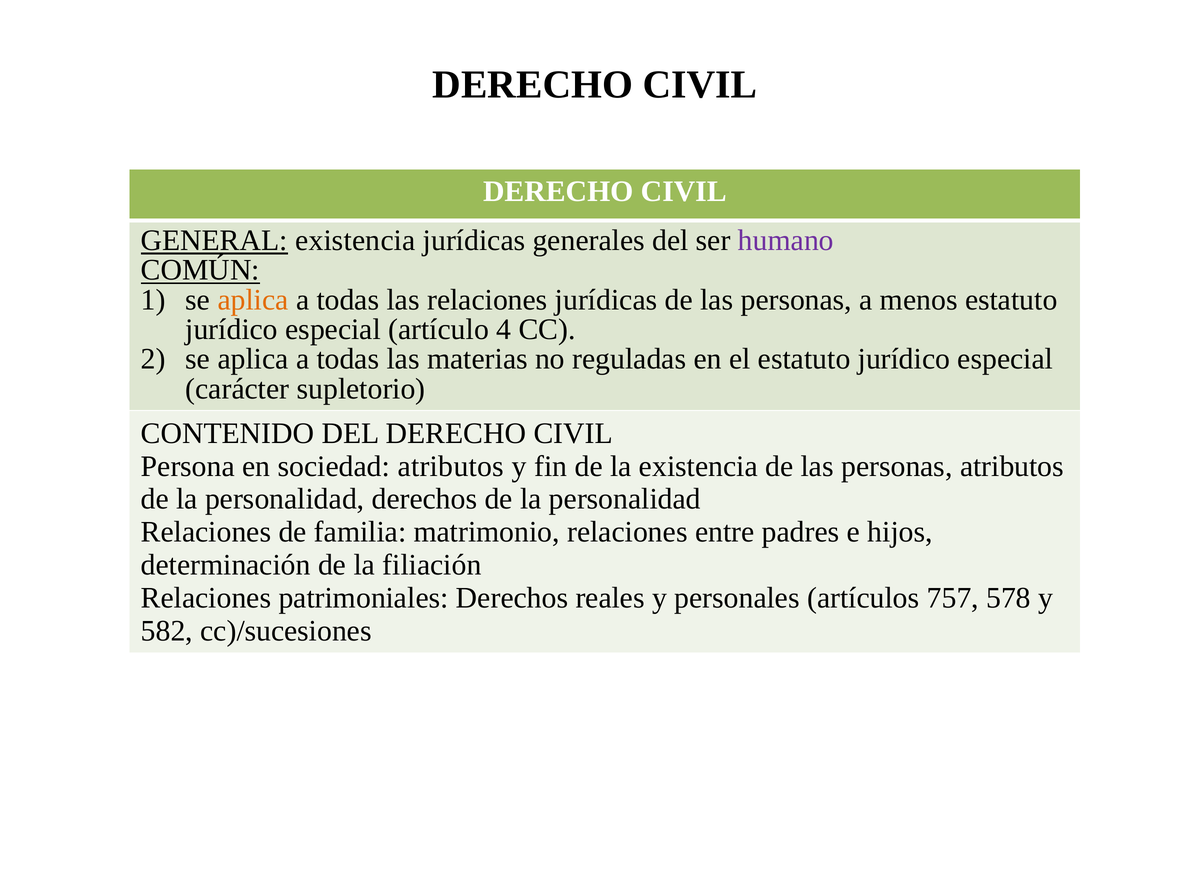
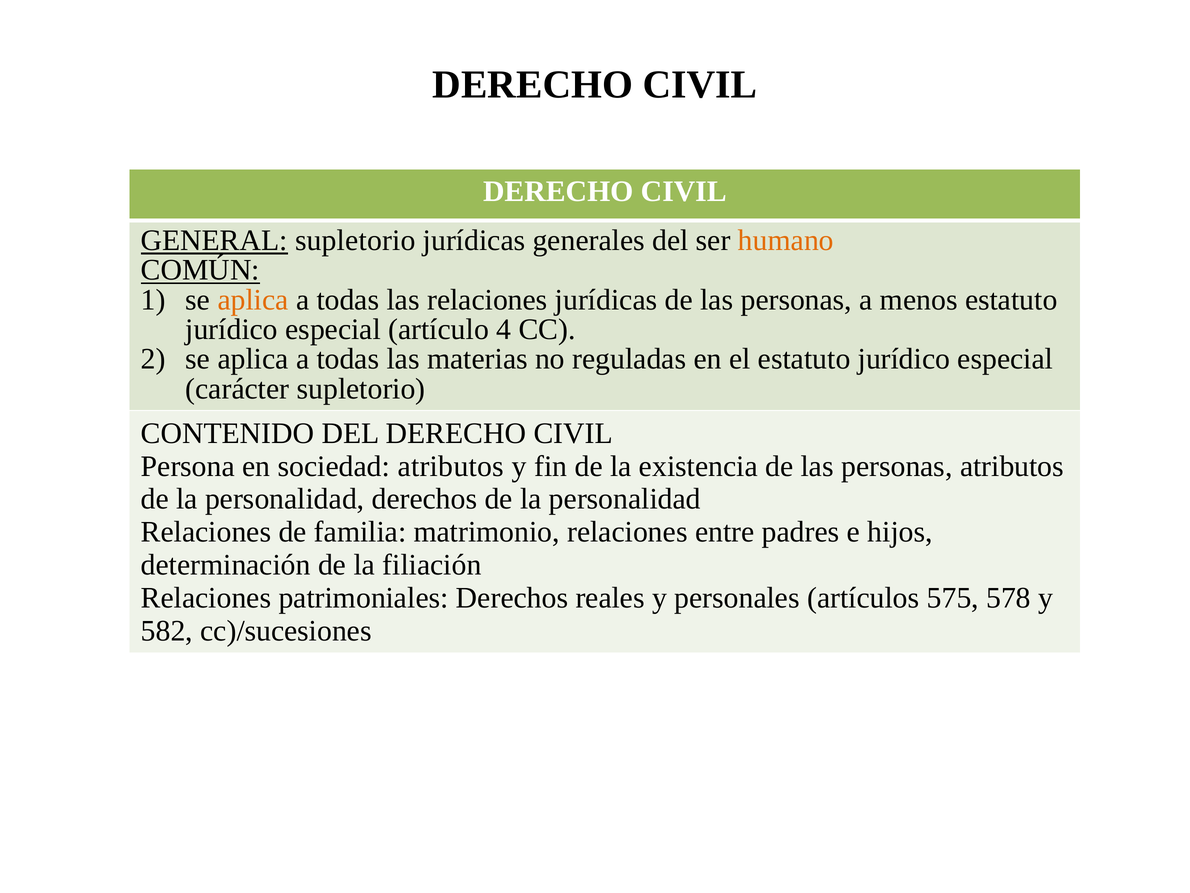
GENERAL existencia: existencia -> supletorio
humano colour: purple -> orange
757: 757 -> 575
